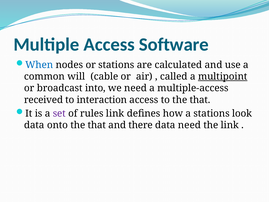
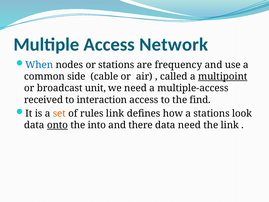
Software: Software -> Network
calculated: calculated -> frequency
will: will -> side
into: into -> unit
to the that: that -> find
set colour: purple -> orange
onto underline: none -> present
that at (97, 125): that -> into
